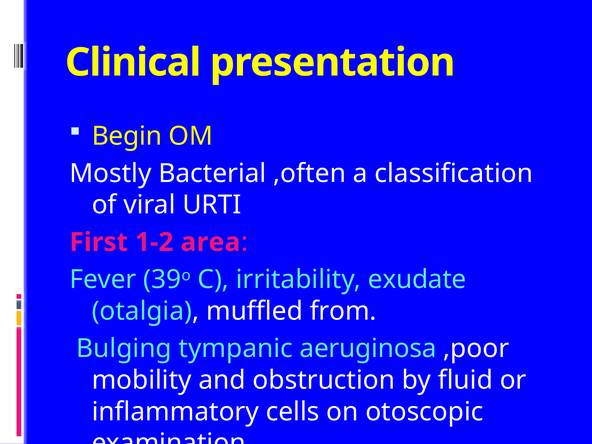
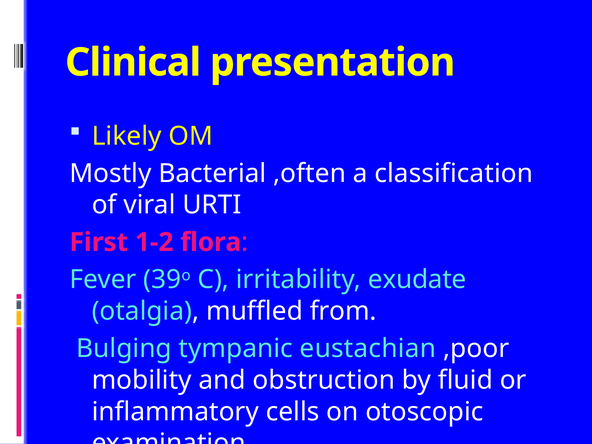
Begin: Begin -> Likely
area: area -> flora
aeruginosa: aeruginosa -> eustachian
